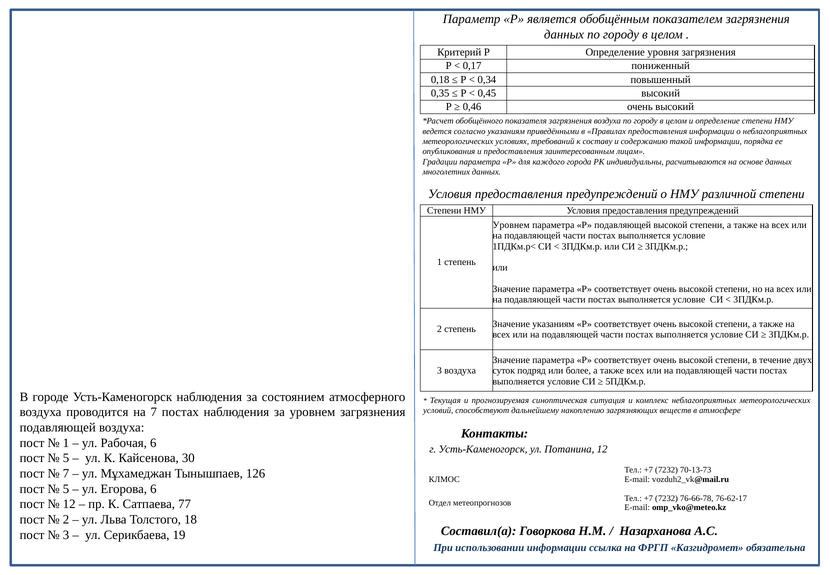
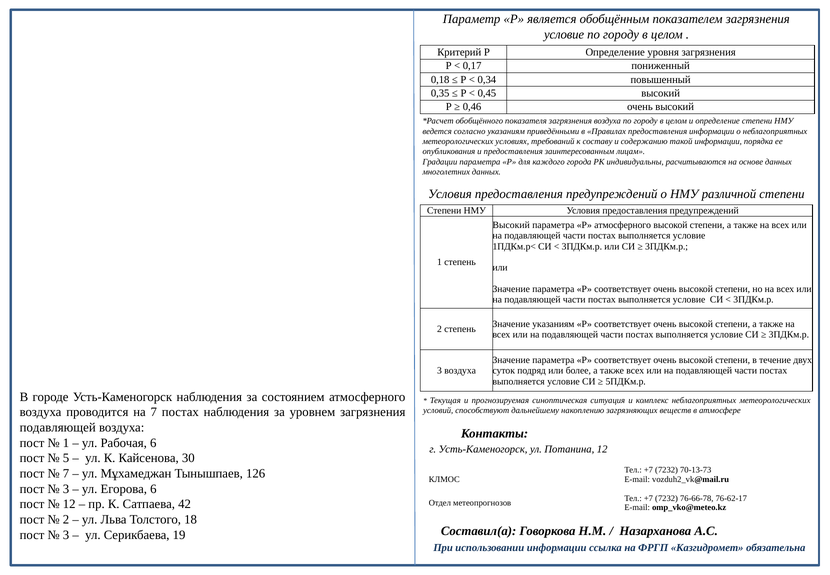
данных at (564, 34): данных -> условие
Уровнем at (511, 225): Уровнем -> Высокий
Р подавляющей: подавляющей -> атмосферного
5 at (66, 489): 5 -> 3
77: 77 -> 42
